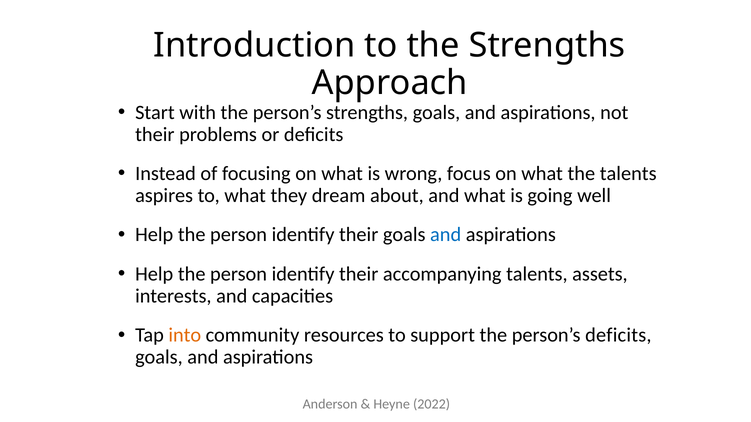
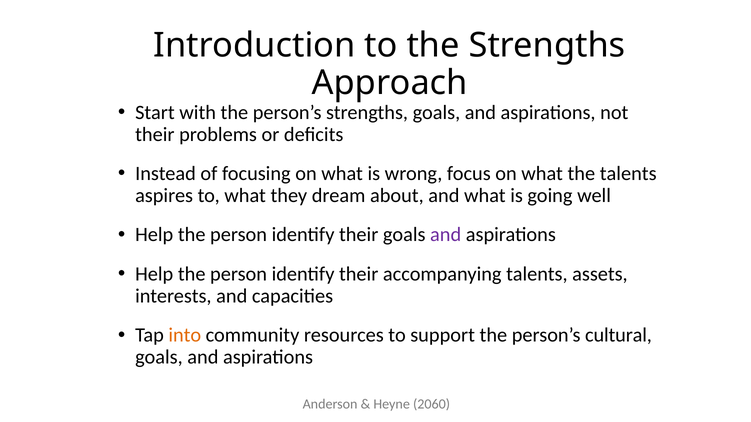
and at (446, 235) colour: blue -> purple
person’s deficits: deficits -> cultural
2022: 2022 -> 2060
